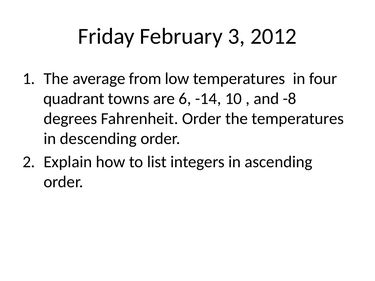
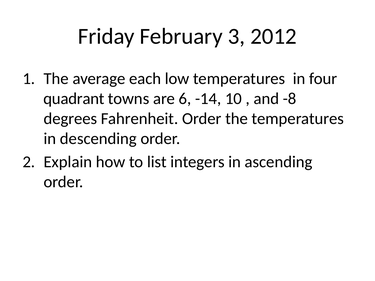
from: from -> each
